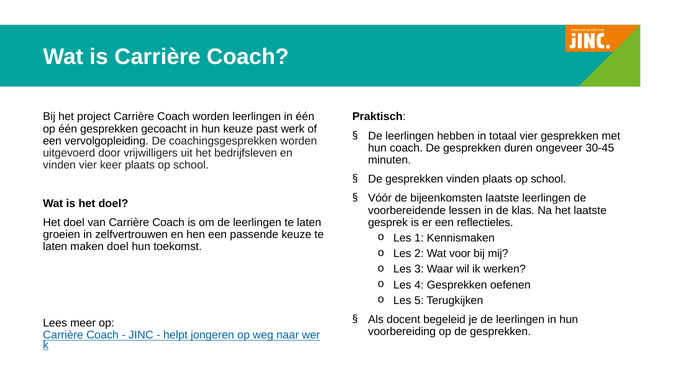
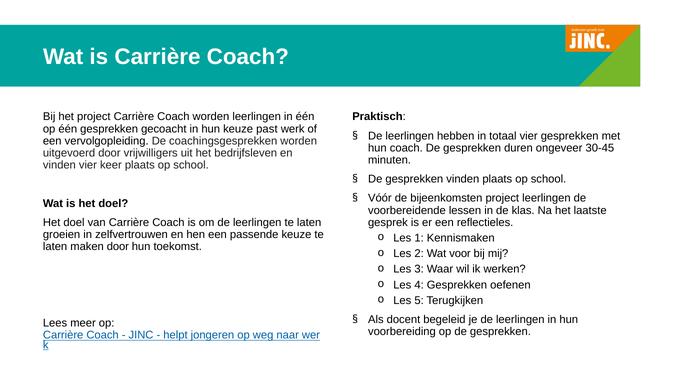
bijeenkomsten laatste: laatste -> project
maken doel: doel -> door
